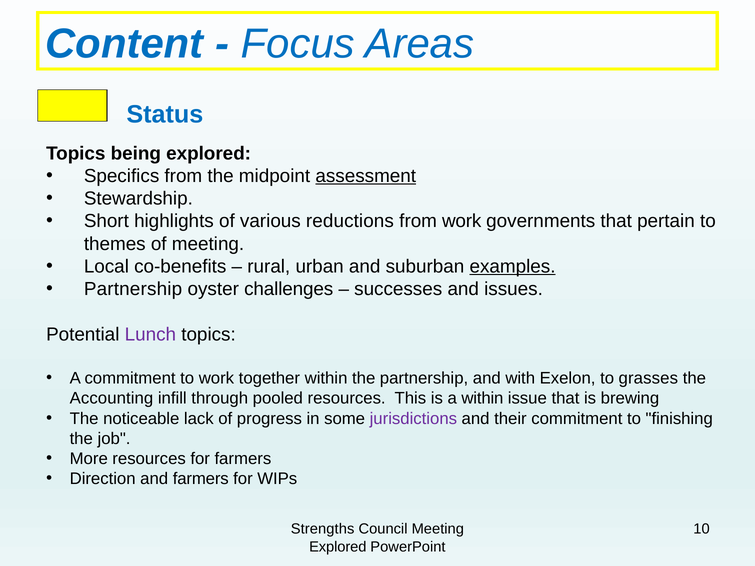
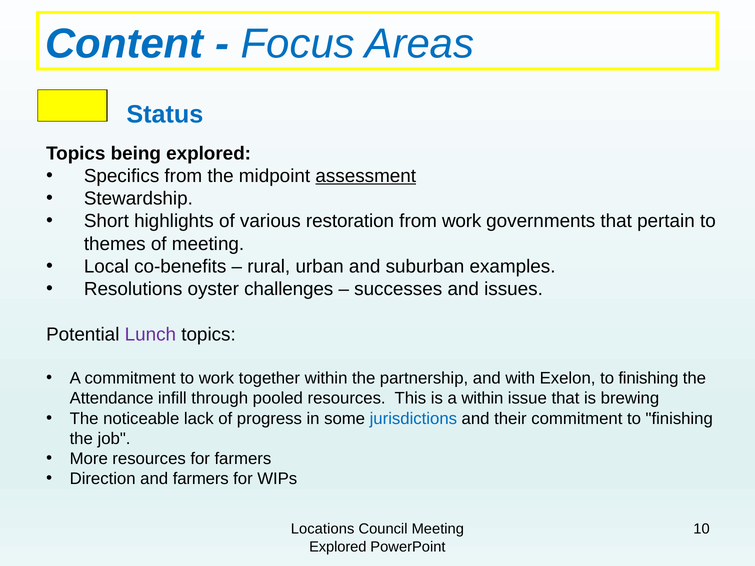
reductions: reductions -> restoration
examples underline: present -> none
Partnership at (133, 289): Partnership -> Resolutions
Exelon to grasses: grasses -> finishing
Accounting: Accounting -> Attendance
jurisdictions colour: purple -> blue
Strengths: Strengths -> Locations
